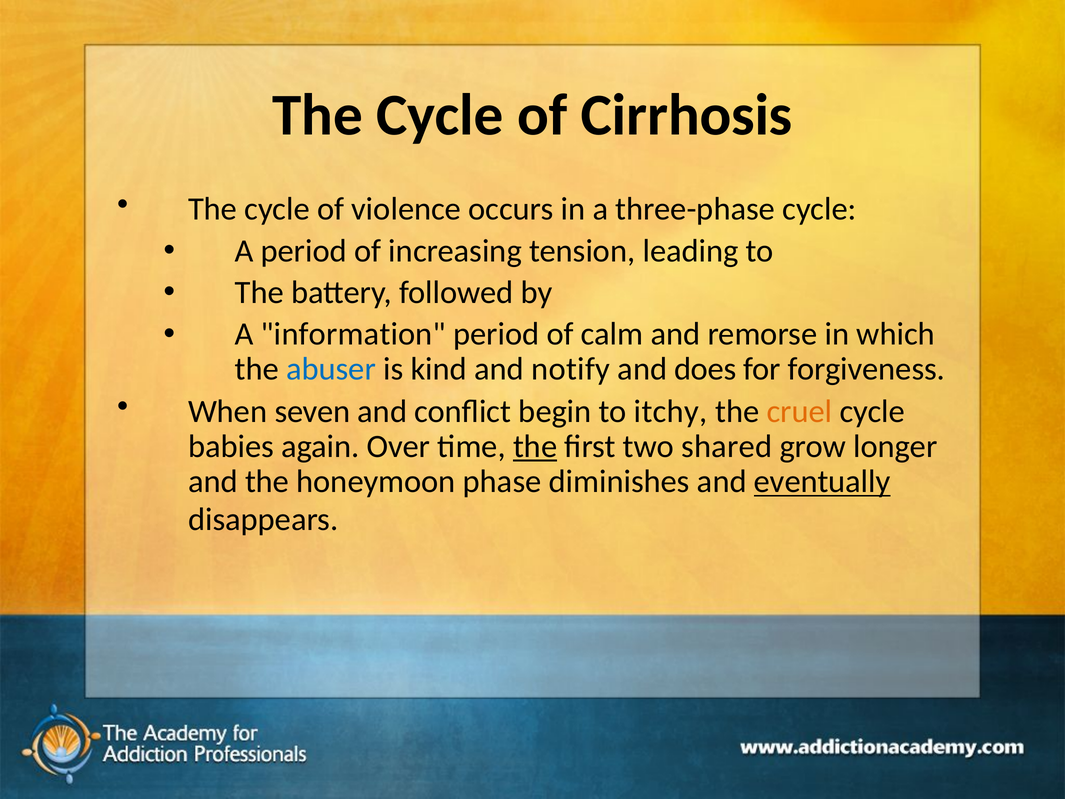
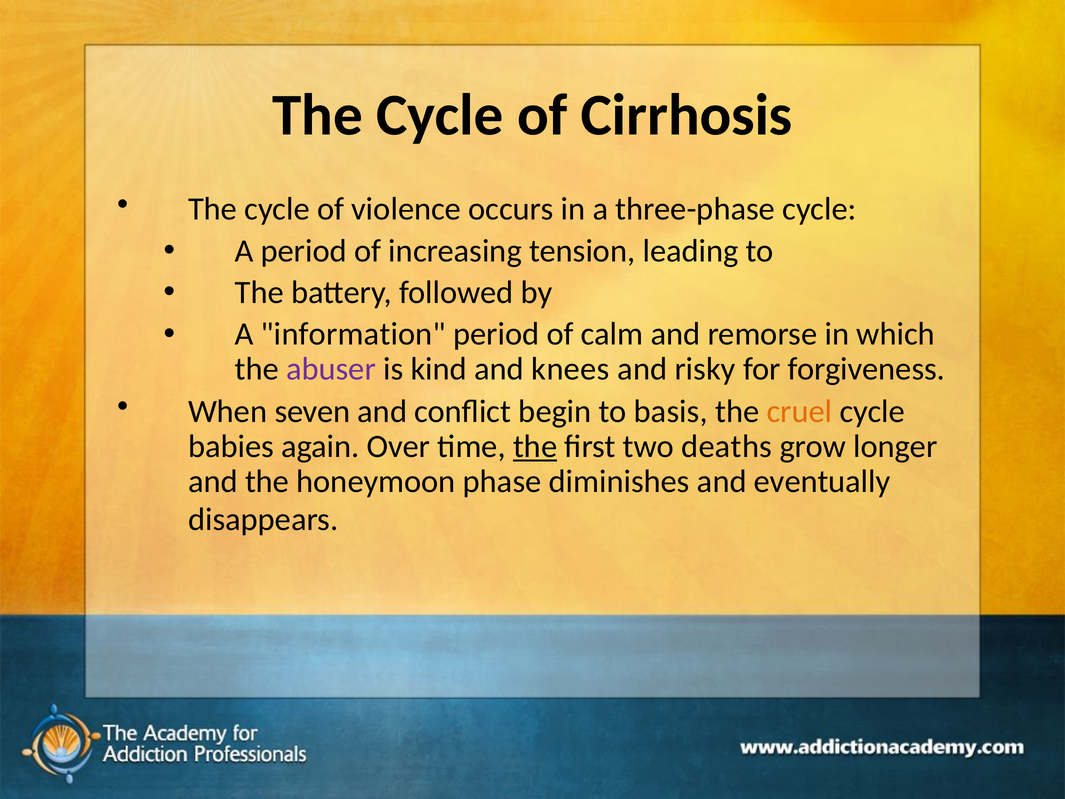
abuser colour: blue -> purple
notify: notify -> knees
does: does -> risky
itchy: itchy -> basis
shared: shared -> deaths
eventually underline: present -> none
